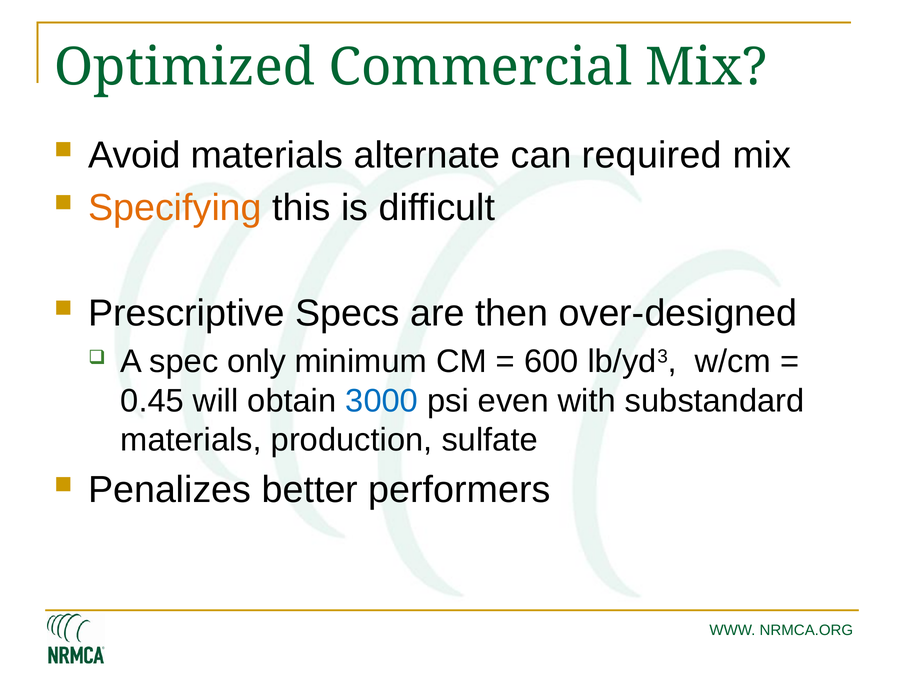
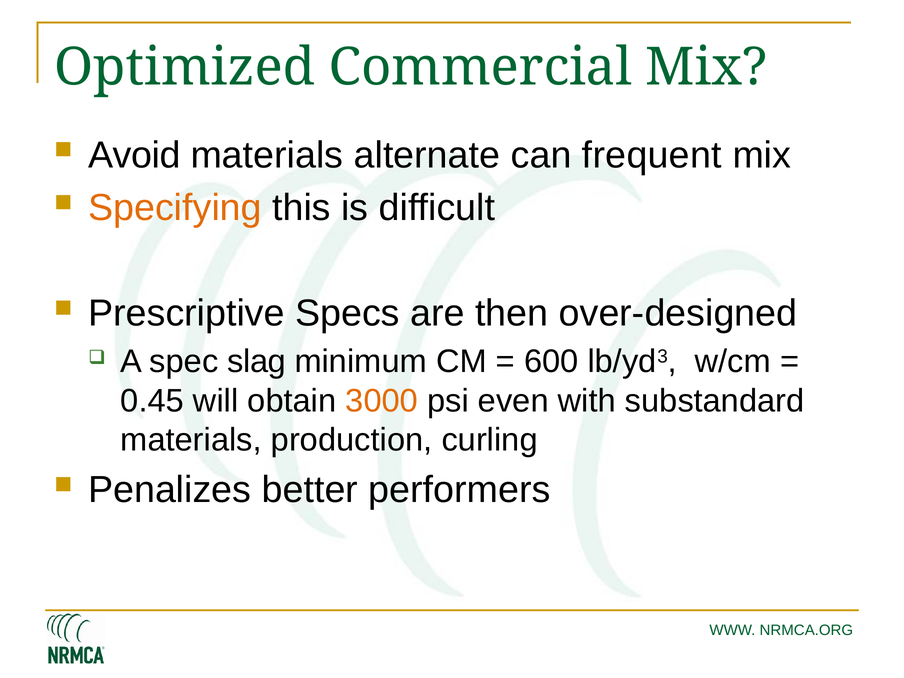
required: required -> frequent
only: only -> slag
3000 colour: blue -> orange
sulfate: sulfate -> curling
